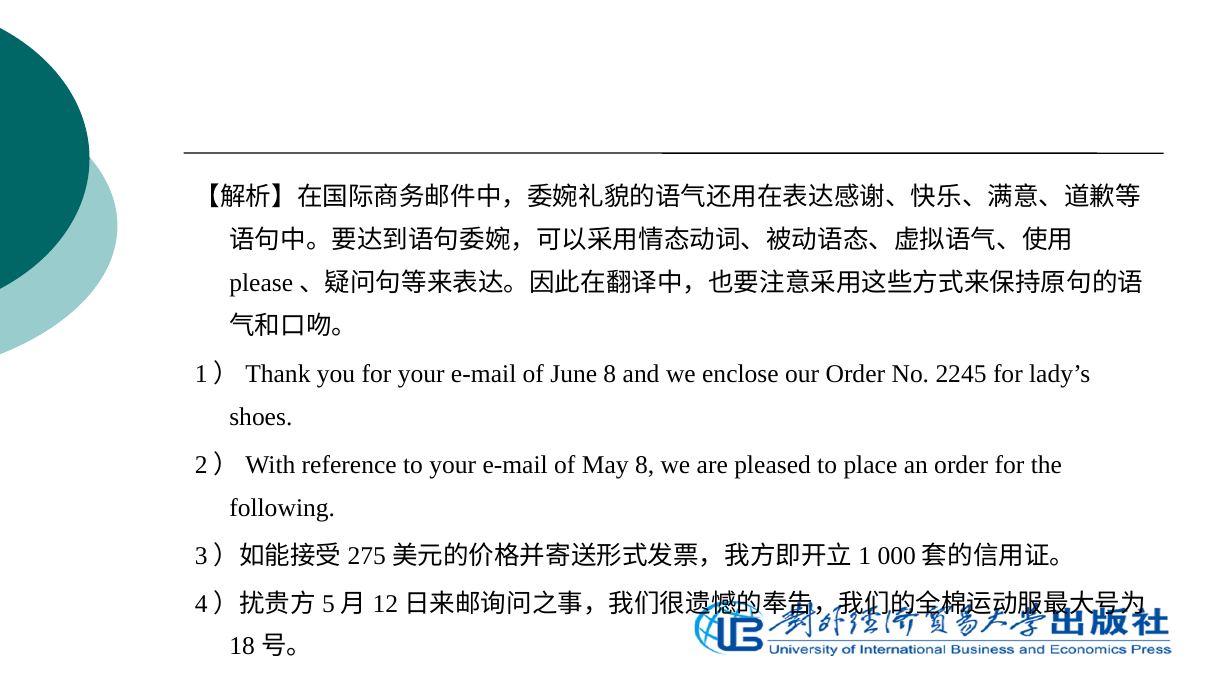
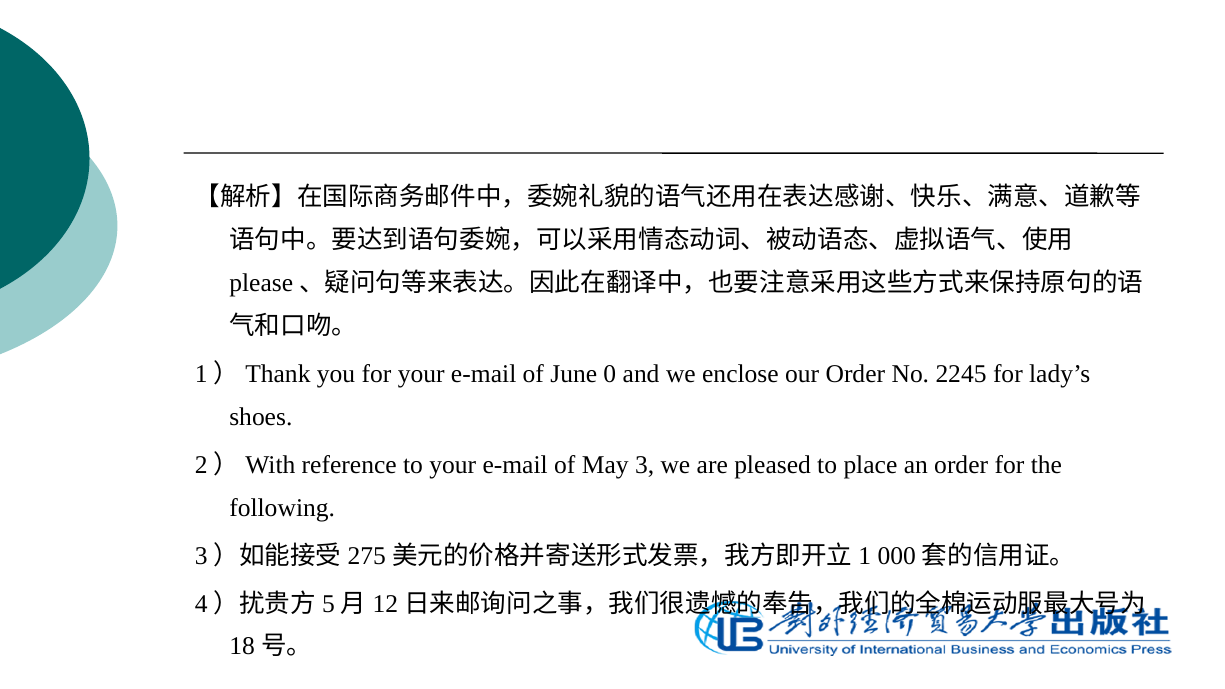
June 8: 8 -> 0
May 8: 8 -> 3
